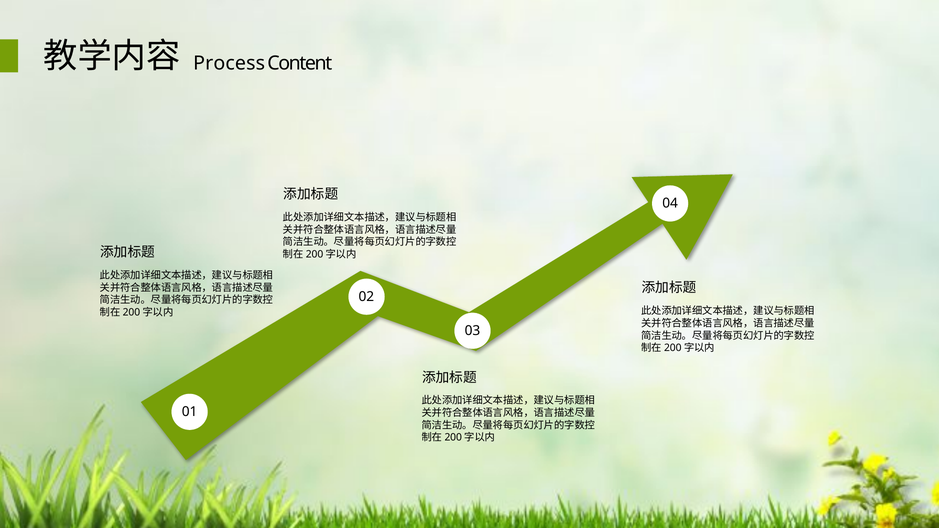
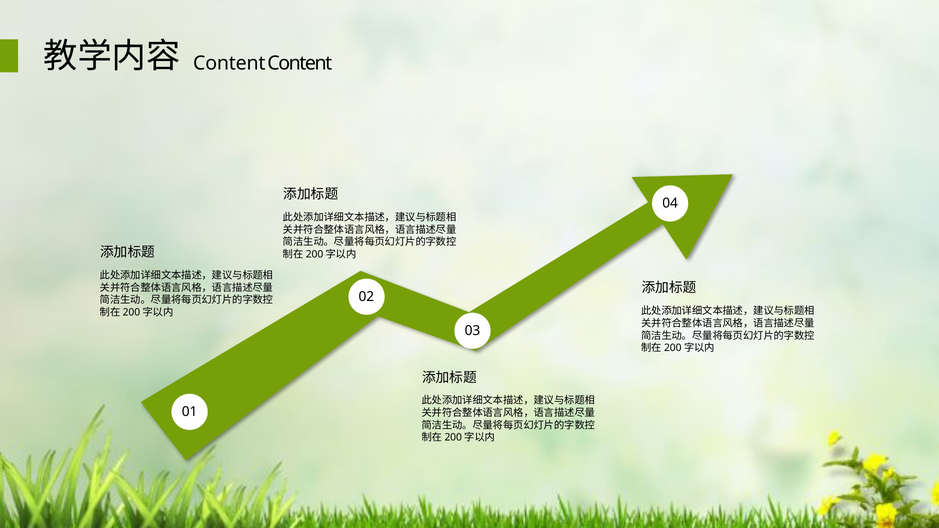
Process at (229, 63): Process -> Content
